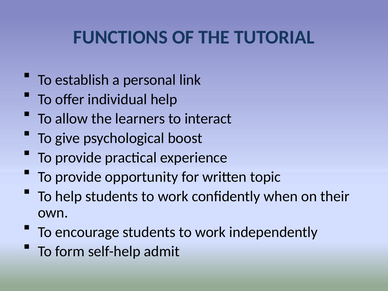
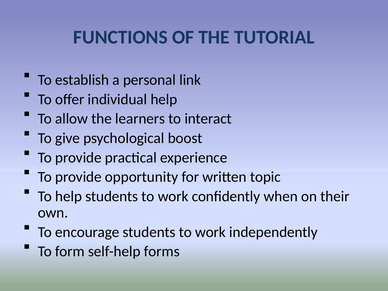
admit: admit -> forms
